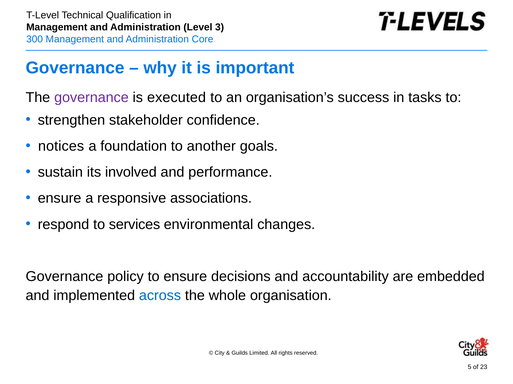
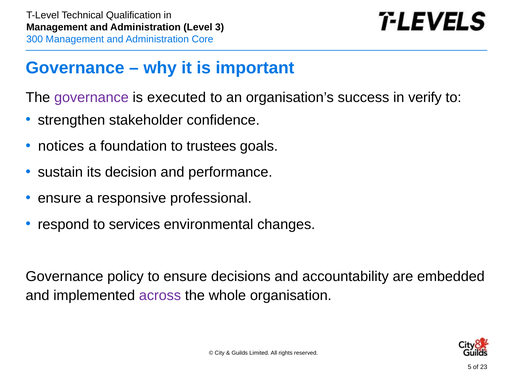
tasks: tasks -> verify
another: another -> trustees
involved: involved -> decision
associations: associations -> professional
across colour: blue -> purple
